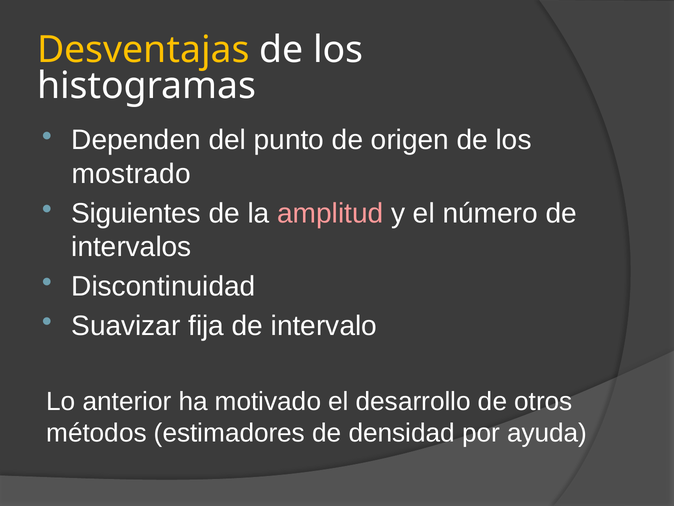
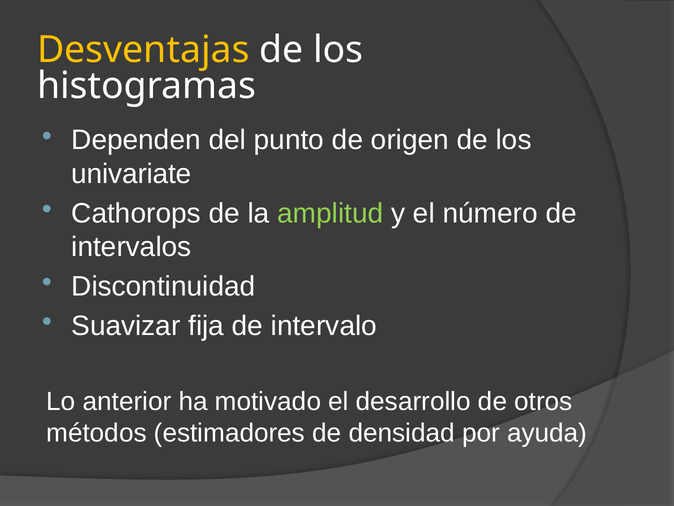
mostrado: mostrado -> univariate
Siguientes: Siguientes -> Cathorops
amplitud colour: pink -> light green
